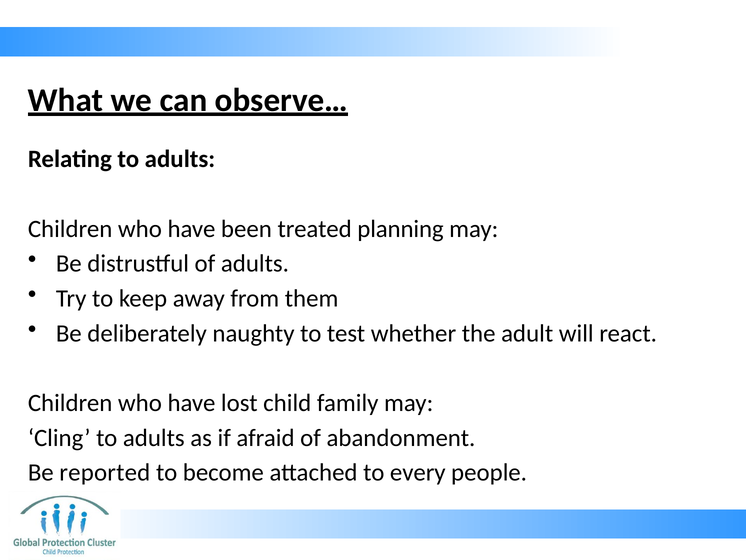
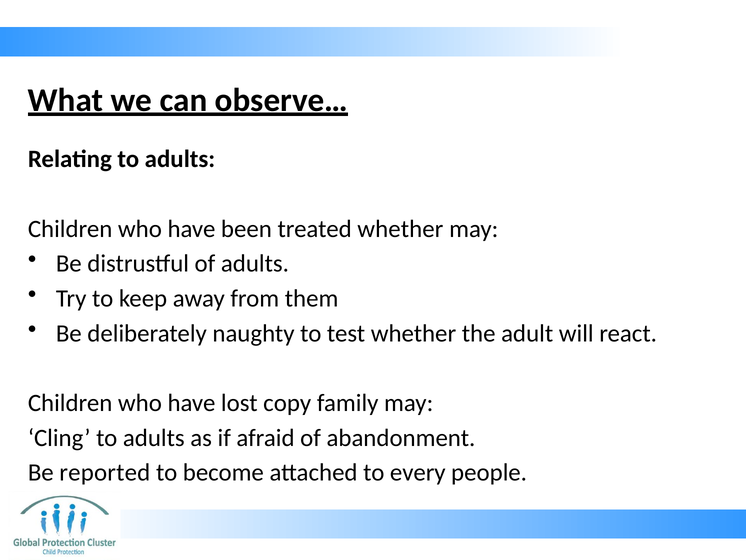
treated planning: planning -> whether
child: child -> copy
